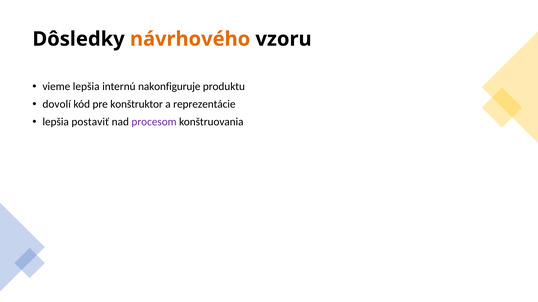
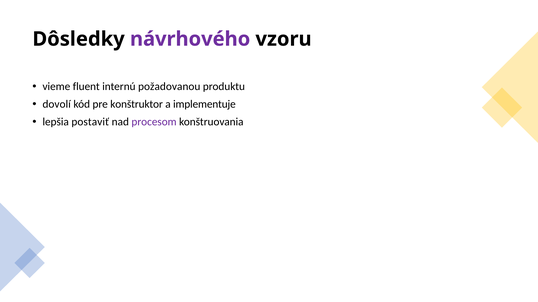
návrhového colour: orange -> purple
vieme lepšia: lepšia -> fluent
nakonfiguruje: nakonfiguruje -> požadovanou
reprezentácie: reprezentácie -> implementuje
